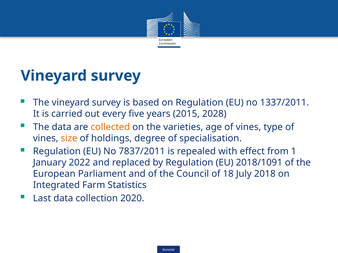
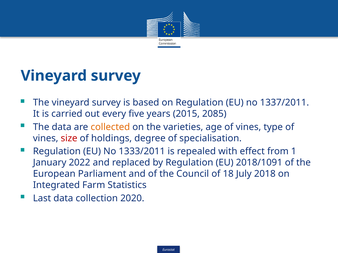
2028: 2028 -> 2085
size colour: orange -> red
7837/2011: 7837/2011 -> 1333/2011
